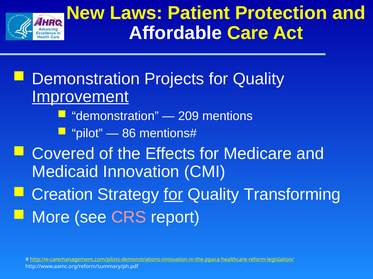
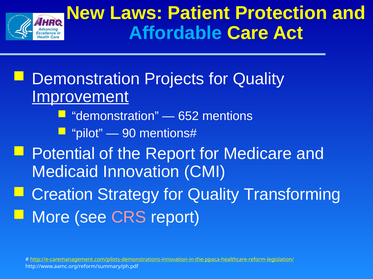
Affordable colour: white -> light blue
209: 209 -> 652
86: 86 -> 90
Covered: Covered -> Potential
the Effects: Effects -> Report
for at (173, 195) underline: present -> none
